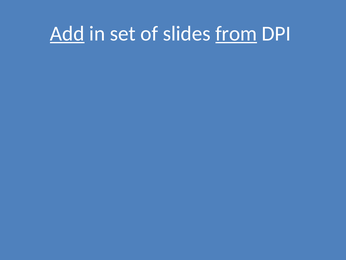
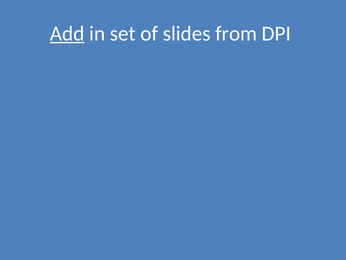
from underline: present -> none
